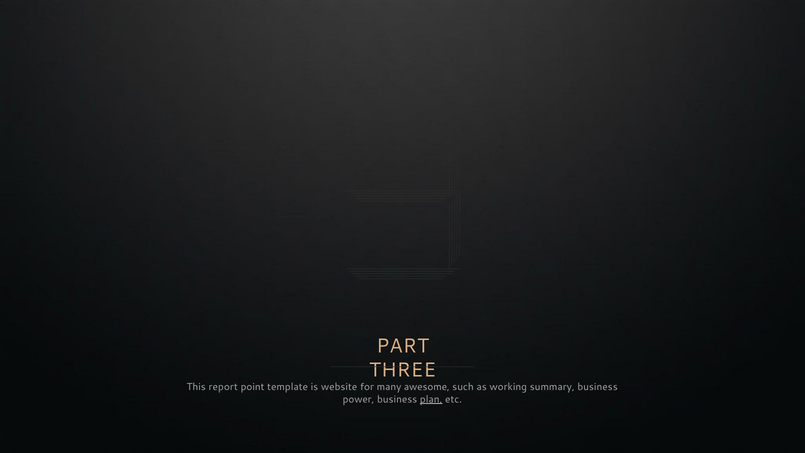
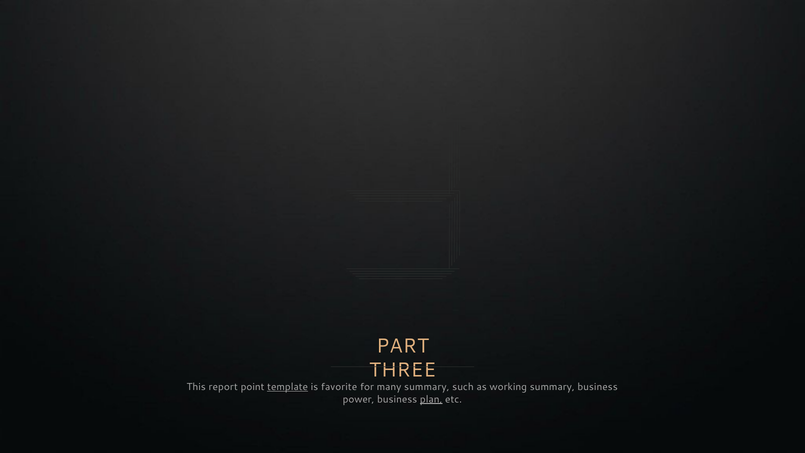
template underline: none -> present
website: website -> favorite
many awesome: awesome -> summary
